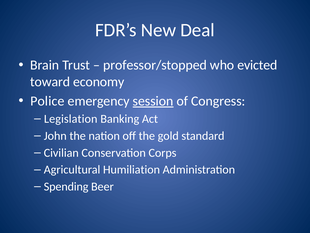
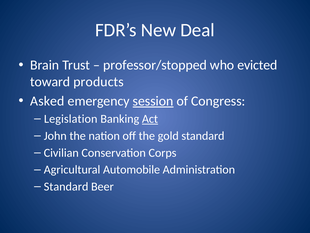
economy: economy -> products
Police: Police -> Asked
Act underline: none -> present
Humiliation: Humiliation -> Automobile
Spending at (66, 186): Spending -> Standard
